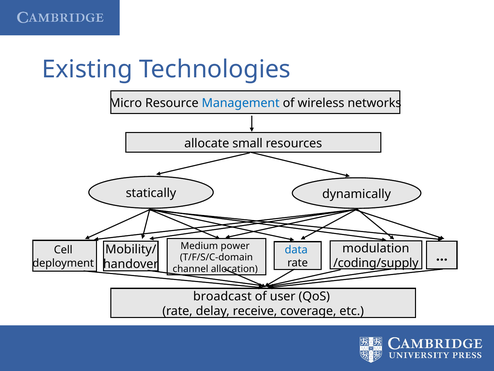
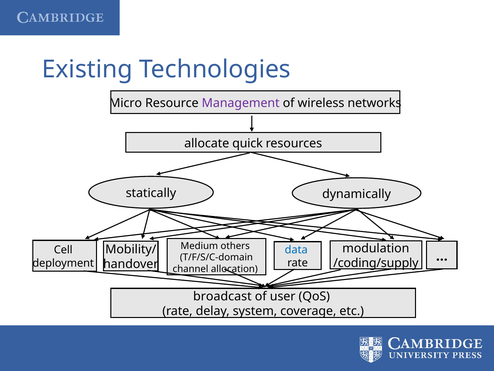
Management colour: blue -> purple
small: small -> quick
power: power -> others
receive: receive -> system
